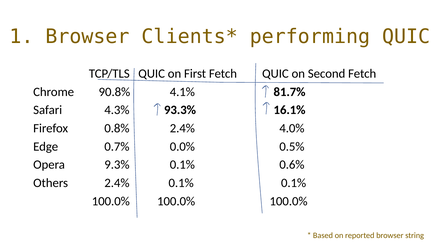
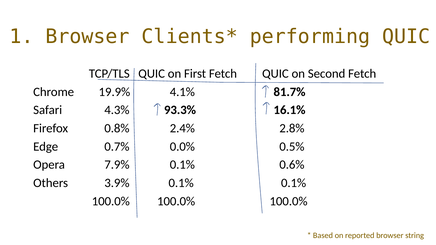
90.8%: 90.8% -> 19.9%
4.0%: 4.0% -> 2.8%
9.3%: 9.3% -> 7.9%
Others 2.4%: 2.4% -> 3.9%
